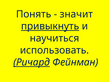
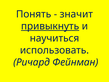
Ричард underline: present -> none
